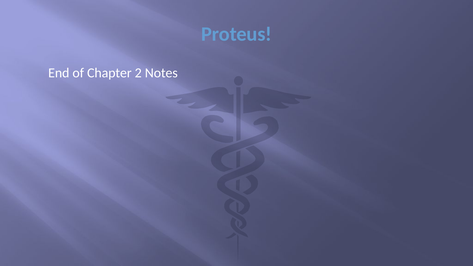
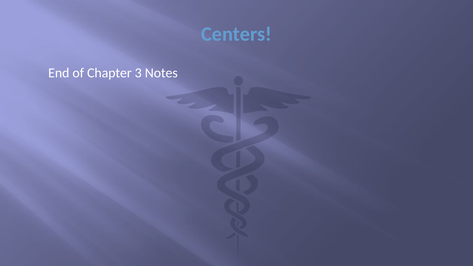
Proteus: Proteus -> Centers
2: 2 -> 3
